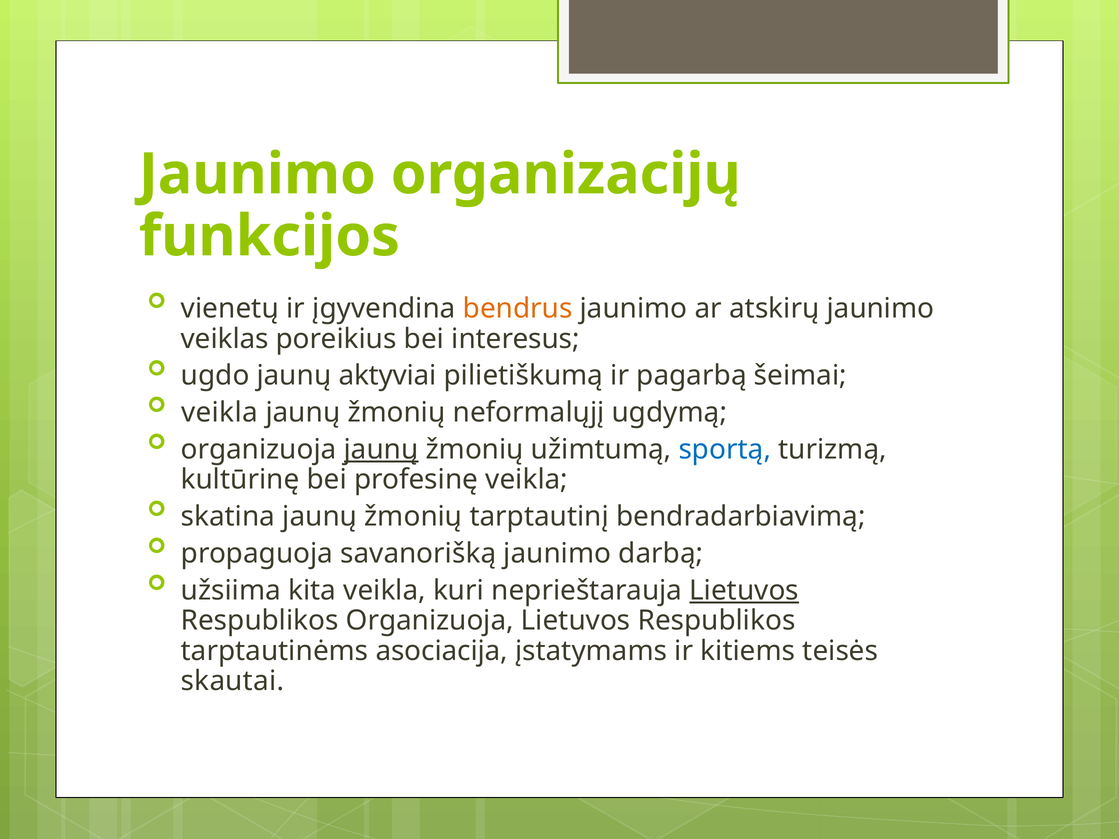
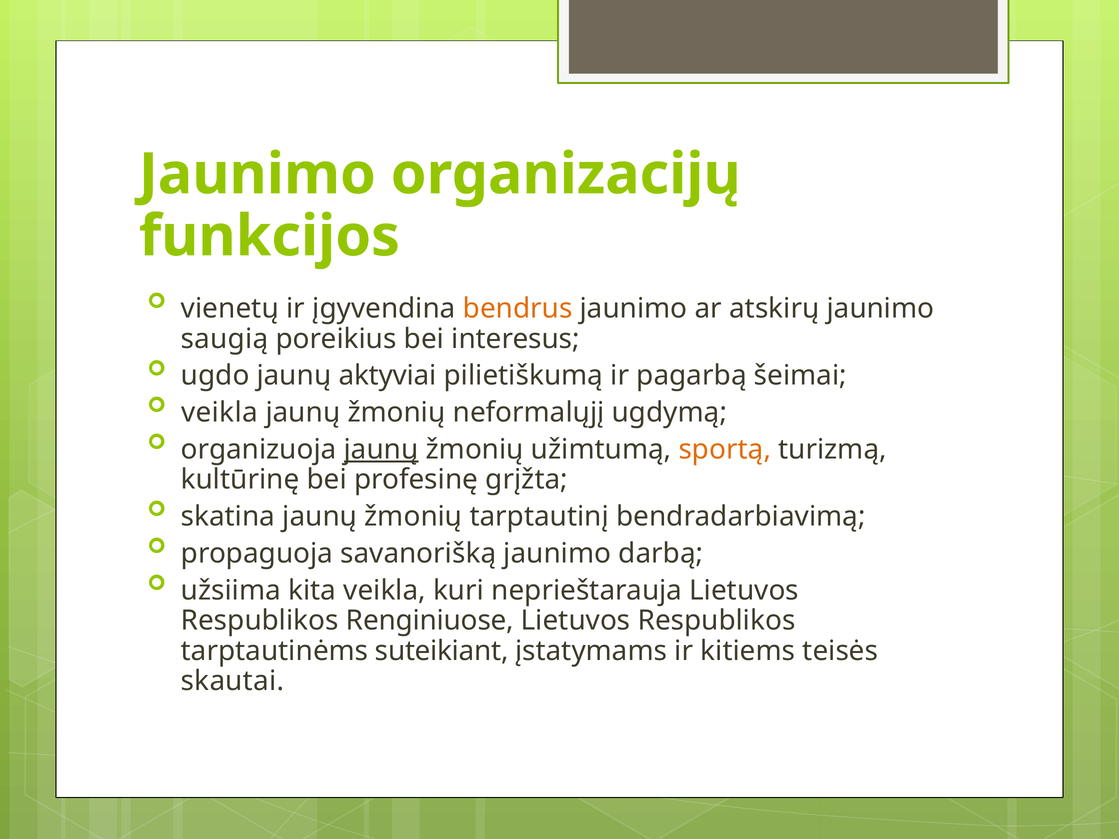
veiklas: veiklas -> saugią
sportą colour: blue -> orange
profesinę veikla: veikla -> grįžta
Lietuvos at (744, 591) underline: present -> none
Respublikos Organizuoja: Organizuoja -> Renginiuose
asociacija: asociacija -> suteikiant
